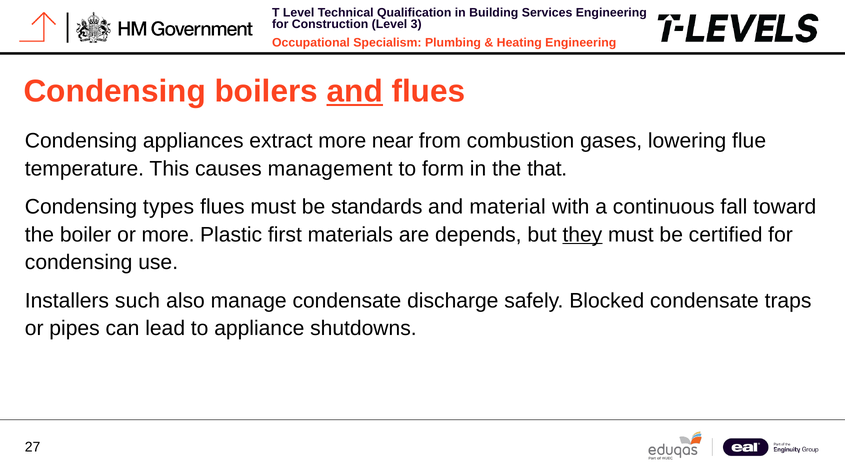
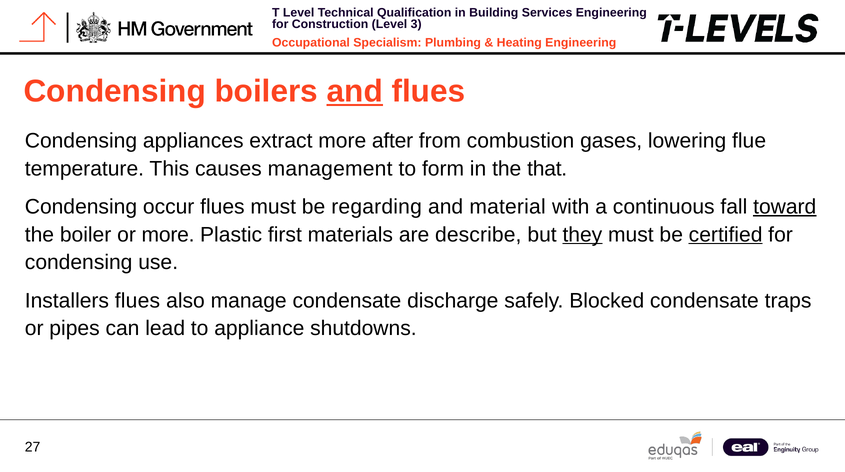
near: near -> after
types: types -> occur
standards: standards -> regarding
toward underline: none -> present
depends: depends -> describe
certified underline: none -> present
Installers such: such -> flues
